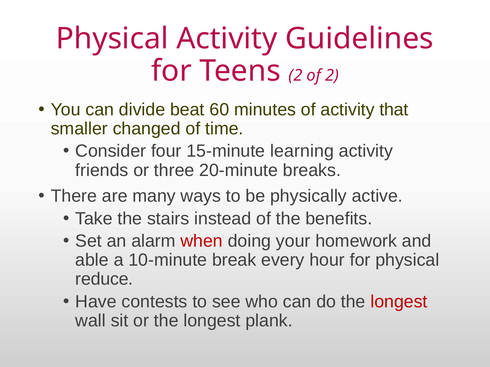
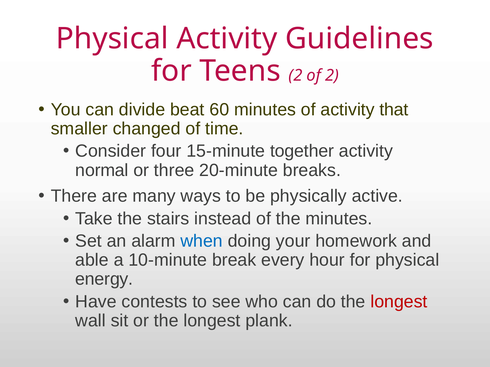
learning: learning -> together
friends: friends -> normal
the benefits: benefits -> minutes
when colour: red -> blue
reduce: reduce -> energy
